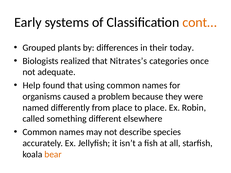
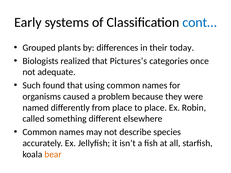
cont… colour: orange -> blue
Nitrates’s: Nitrates’s -> Pictures’s
Help: Help -> Such
